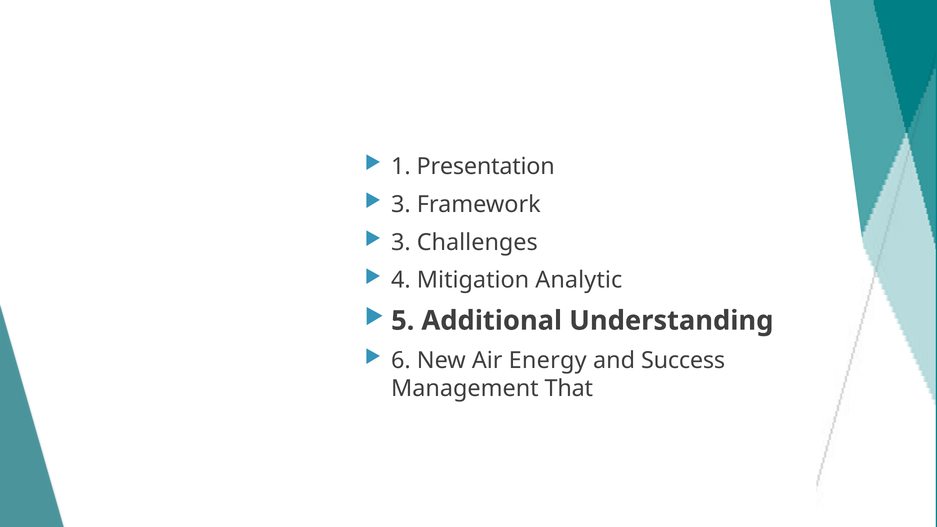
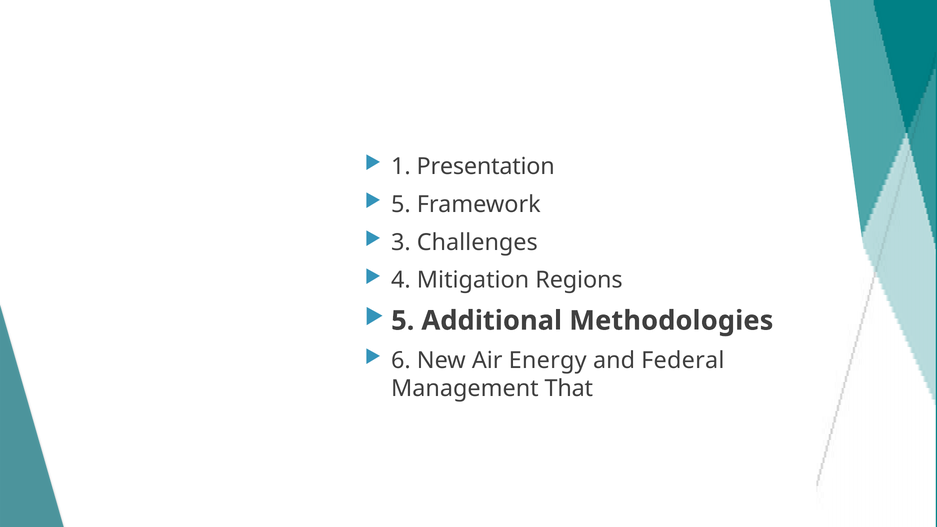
3 at (401, 205): 3 -> 5
Analytic: Analytic -> Regions
Understanding: Understanding -> Methodologies
Success: Success -> Federal
